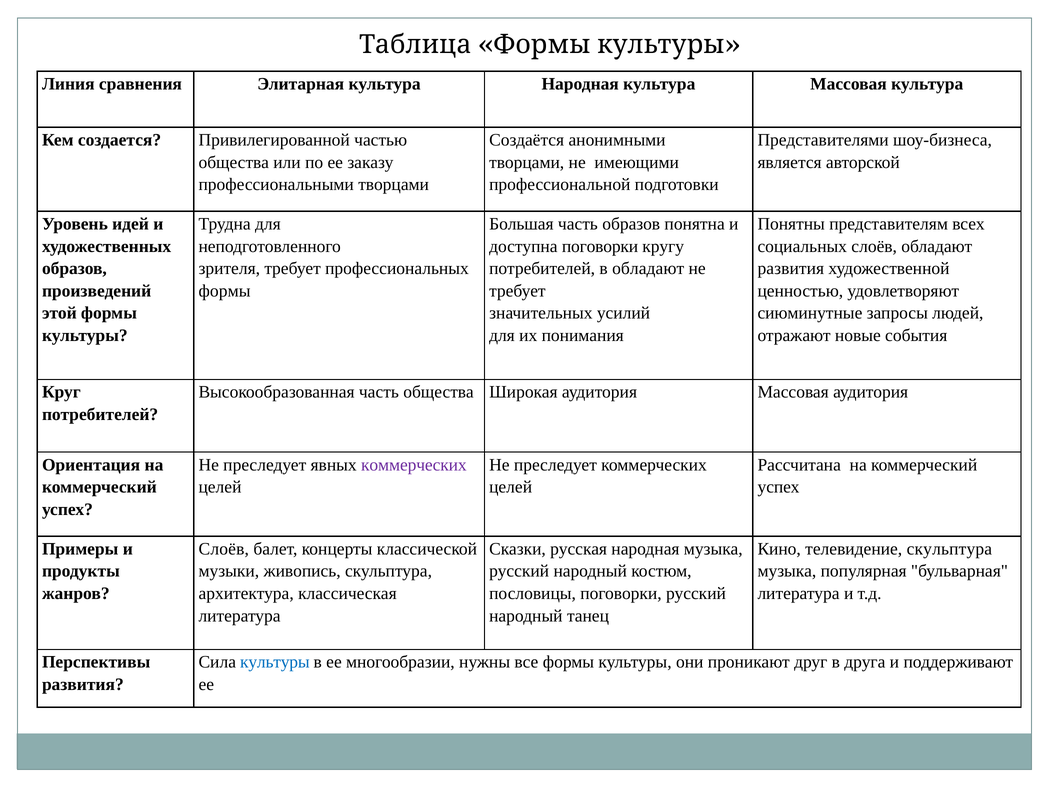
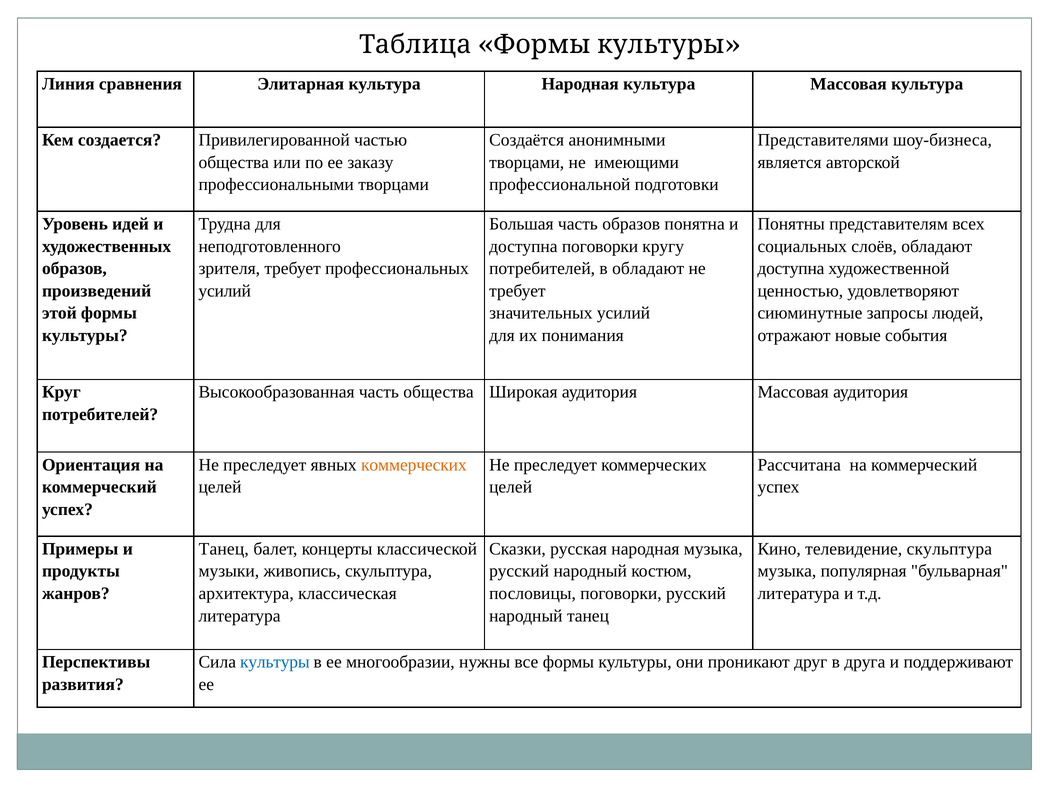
развития at (791, 269): развития -> доступна
формы at (225, 291): формы -> усилий
коммерческих at (414, 465) colour: purple -> orange
Слоёв at (224, 549): Слоёв -> Танец
